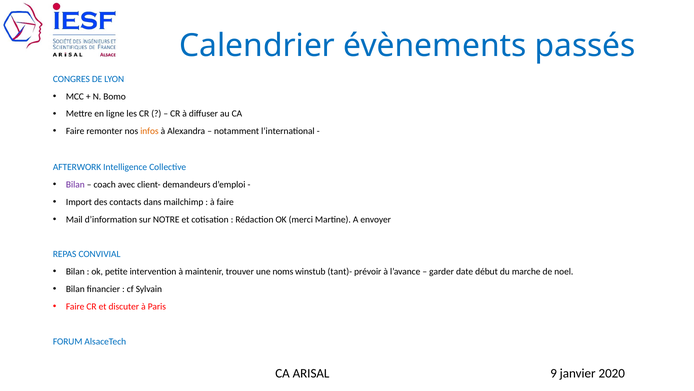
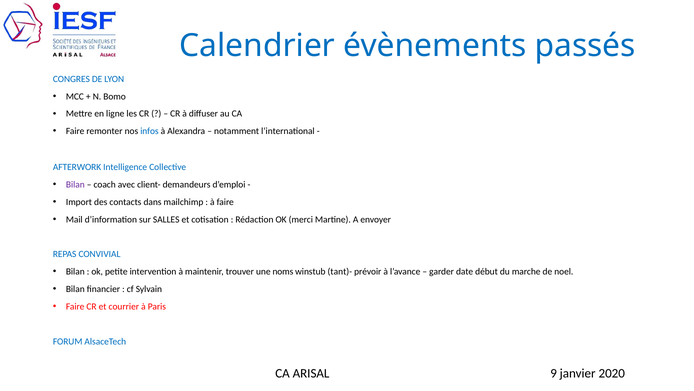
infos colour: orange -> blue
NOTRE: NOTRE -> SALLES
discuter: discuter -> courrier
